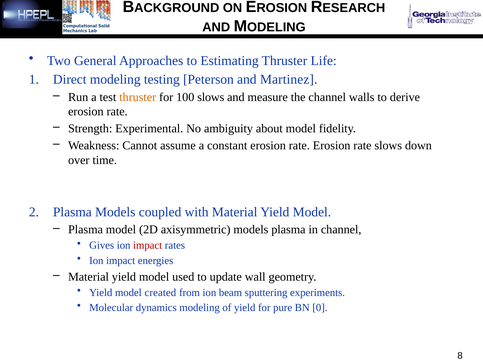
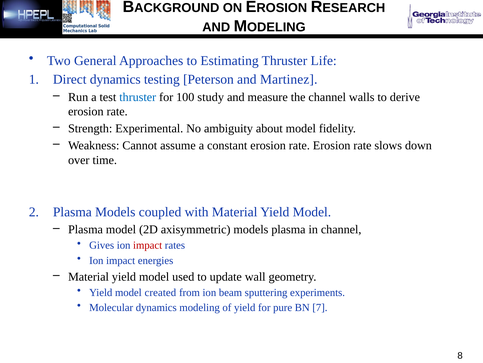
Direct modeling: modeling -> dynamics
thruster at (138, 97) colour: orange -> blue
100 slows: slows -> study
0: 0 -> 7
